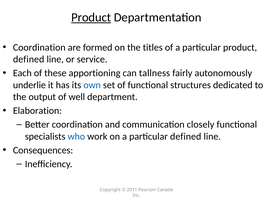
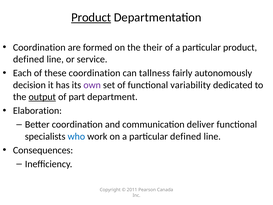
titles: titles -> their
these apportioning: apportioning -> coordination
underlie: underlie -> decision
own colour: blue -> purple
structures: structures -> variability
output underline: none -> present
well: well -> part
closely: closely -> deliver
